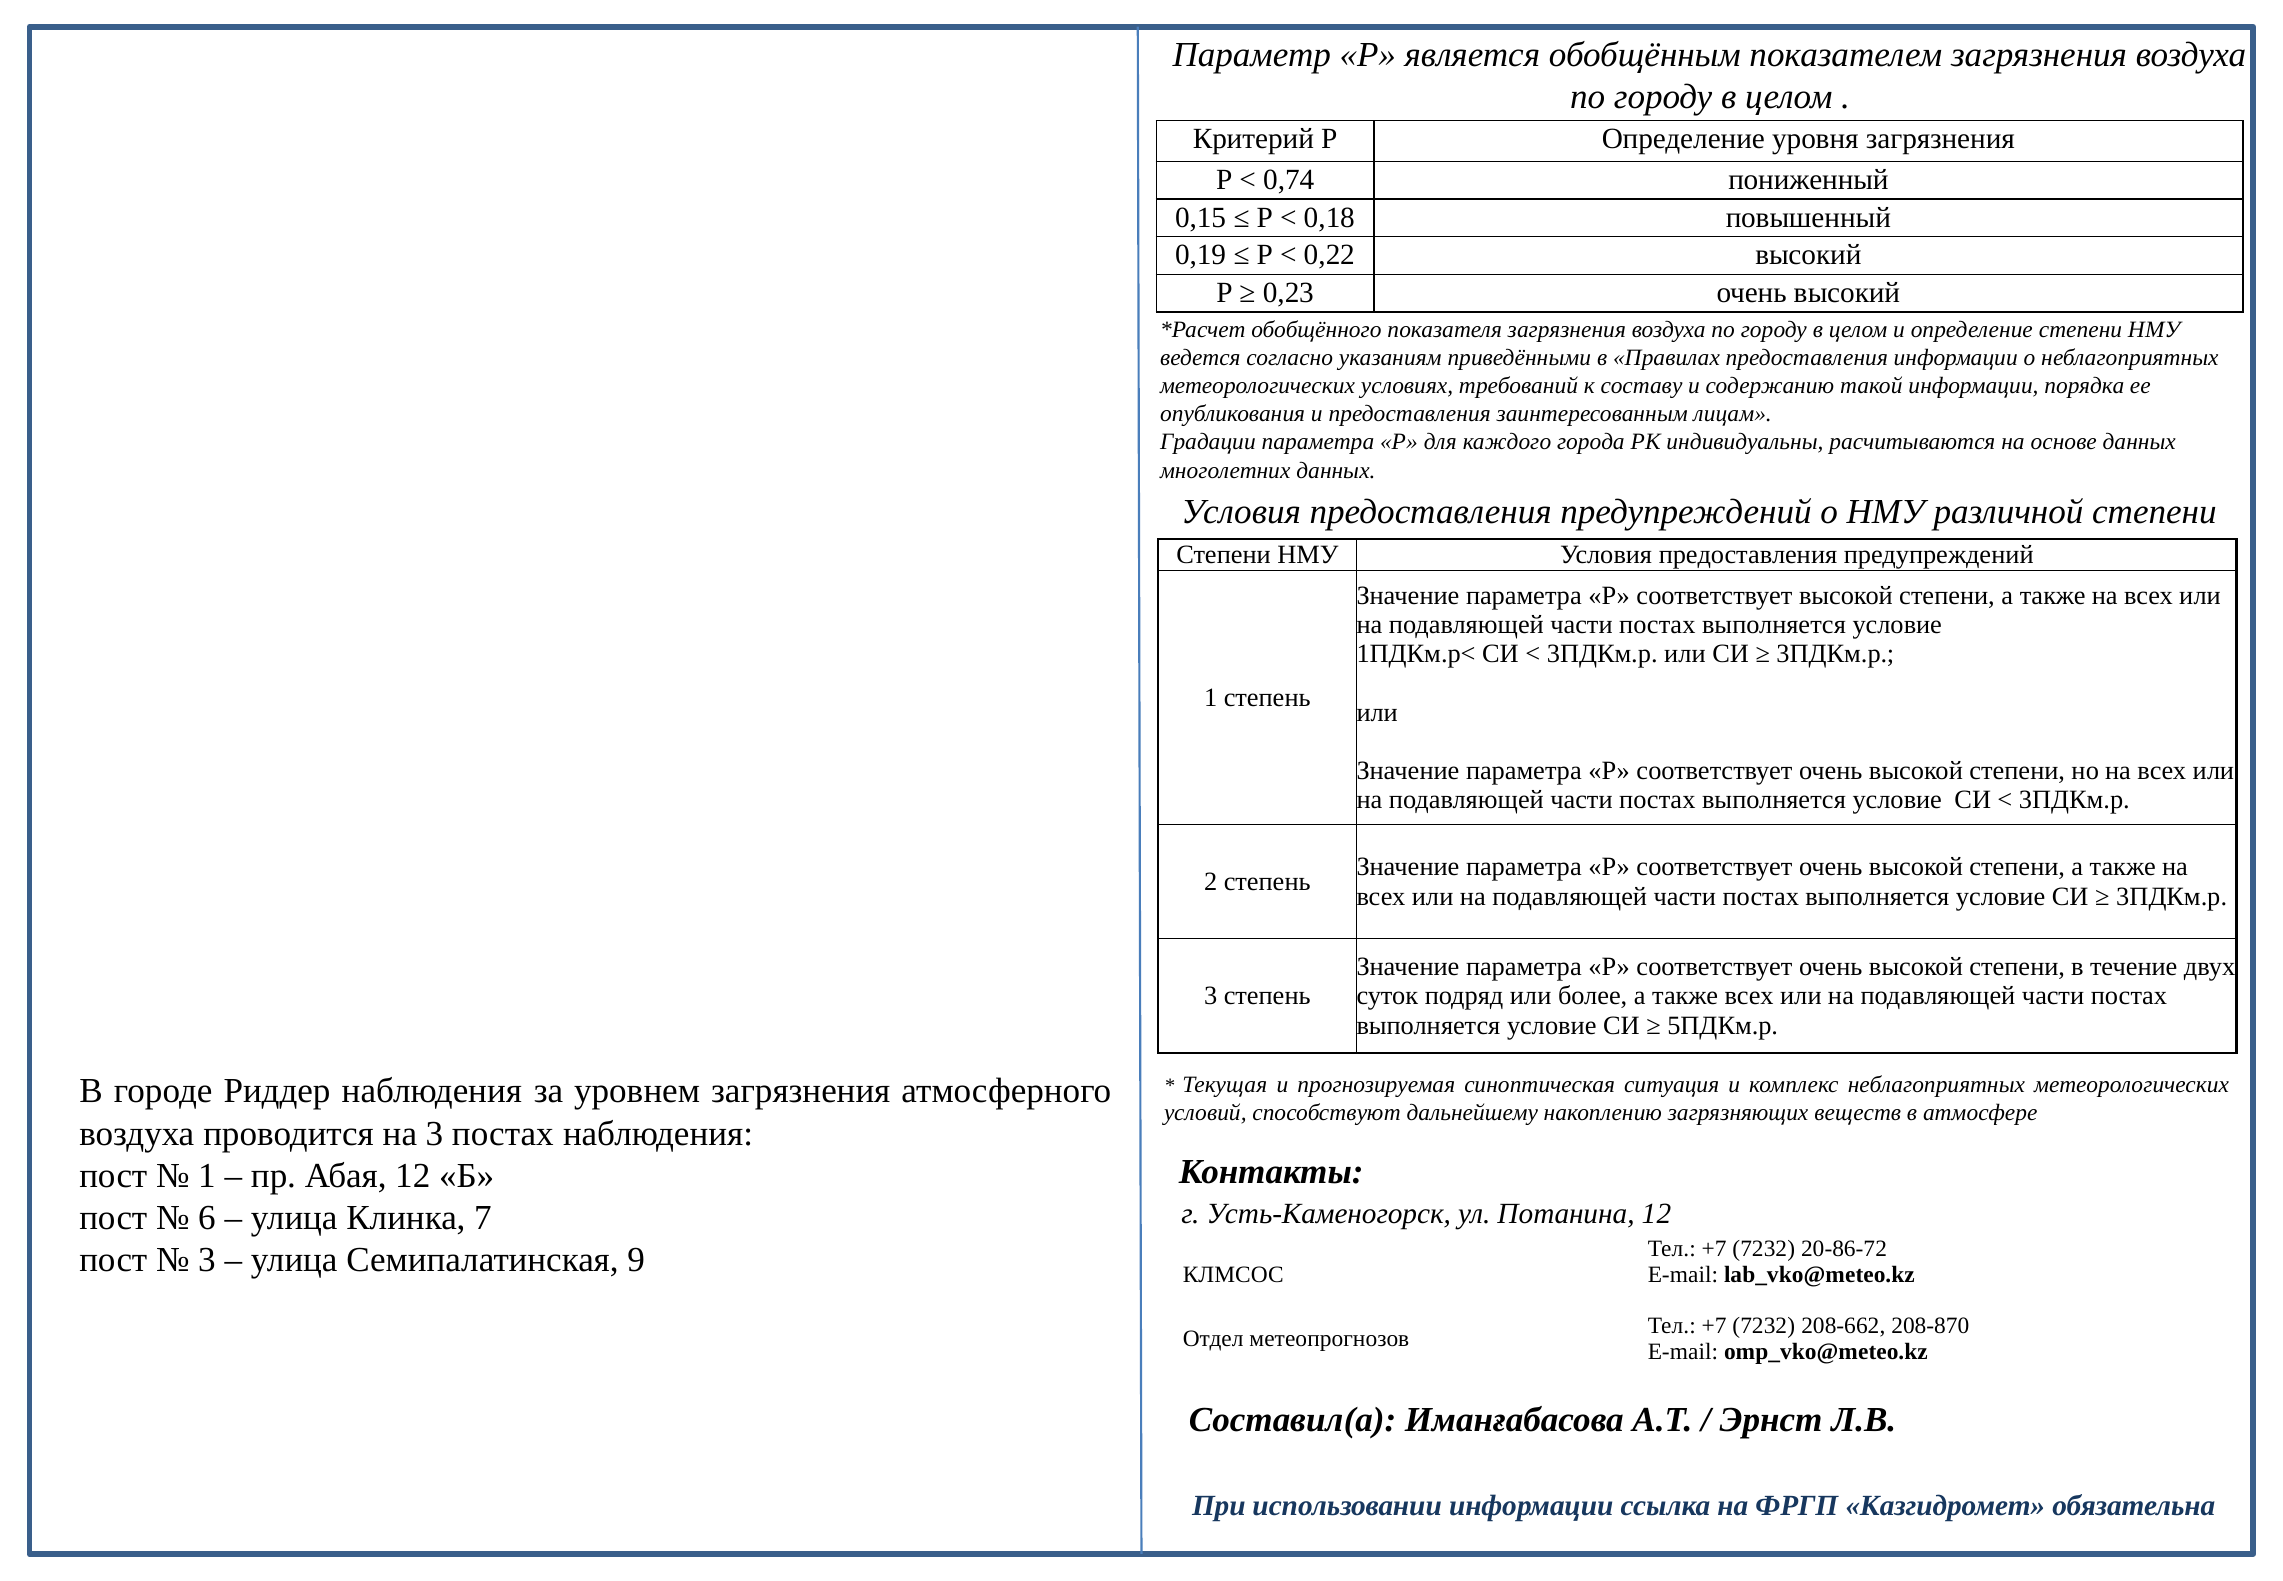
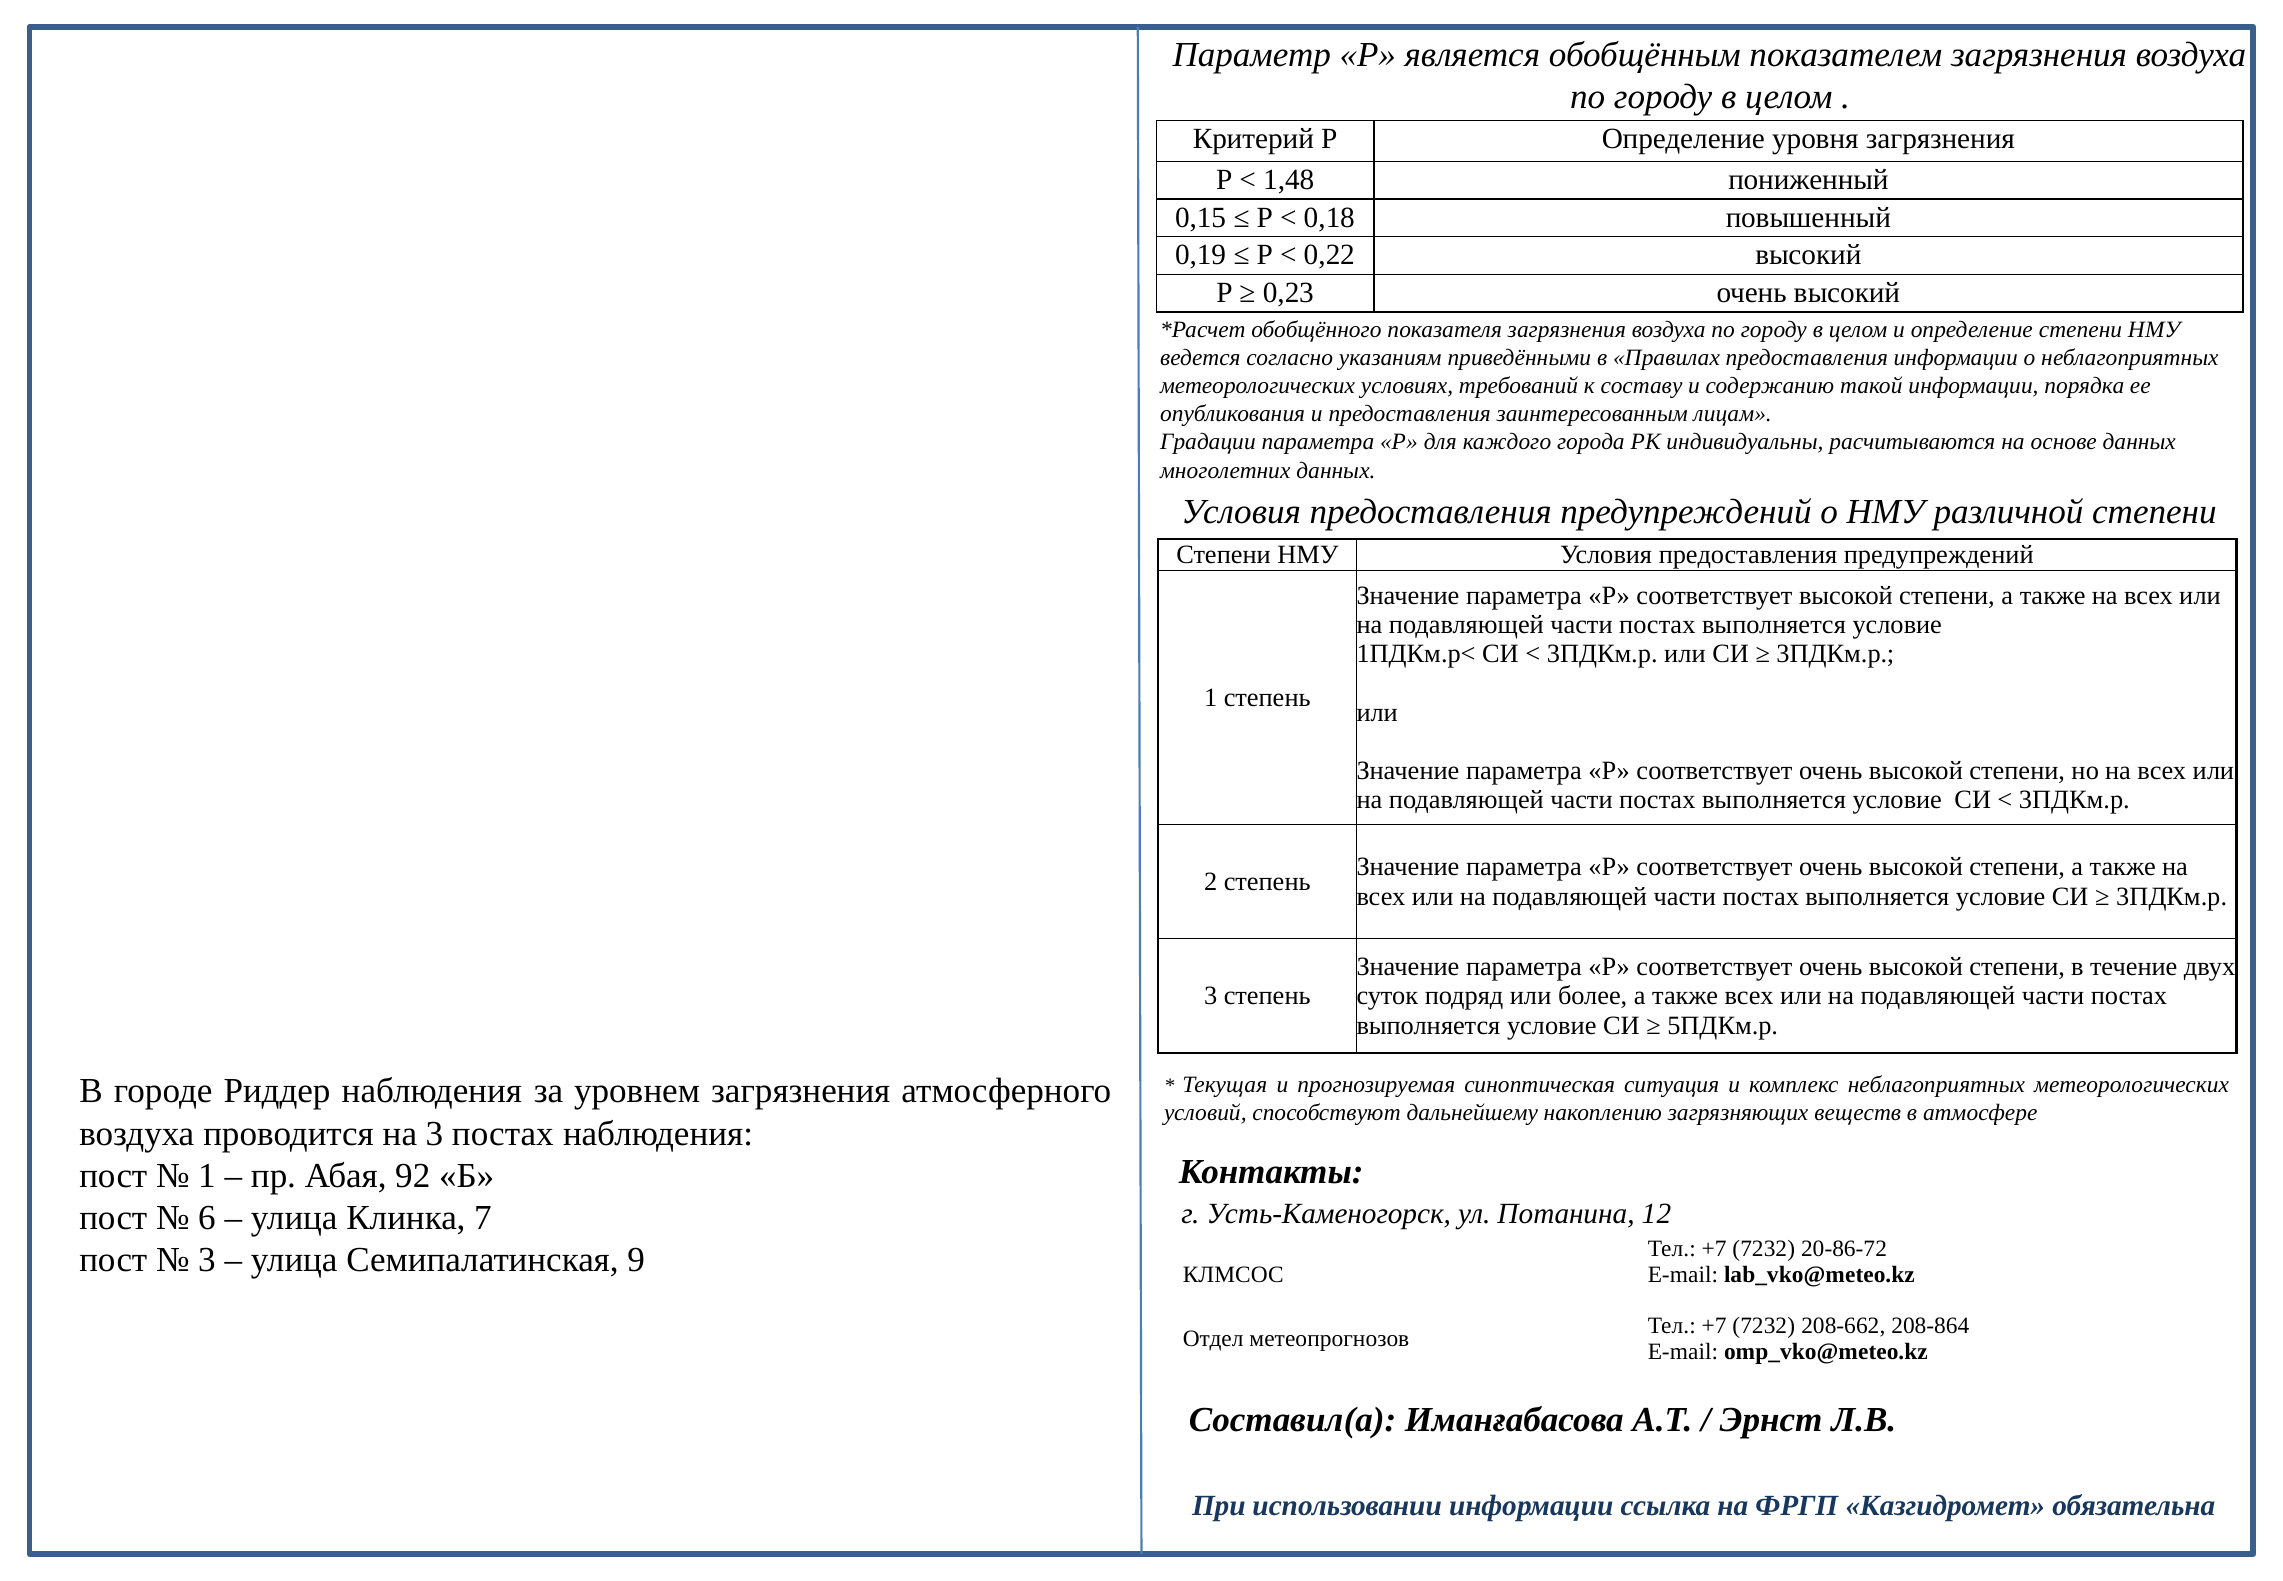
0,74: 0,74 -> 1,48
Абая 12: 12 -> 92
208-870: 208-870 -> 208-864
